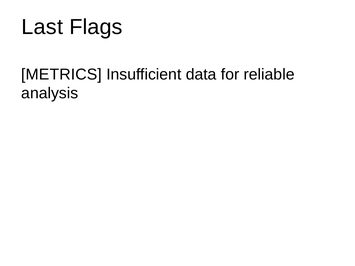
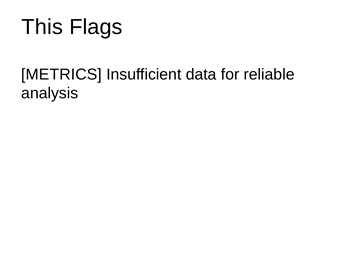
Last: Last -> This
